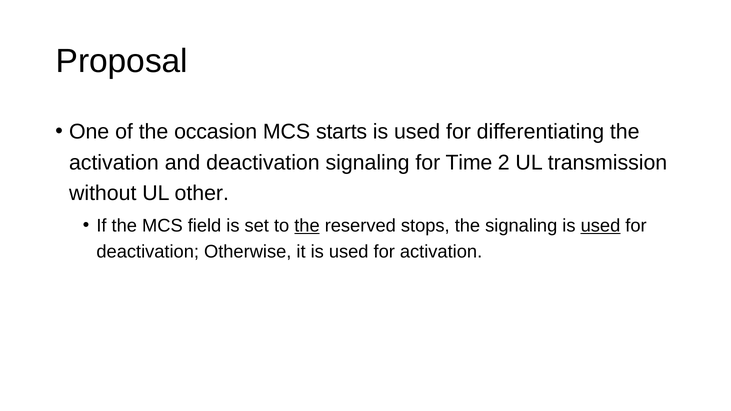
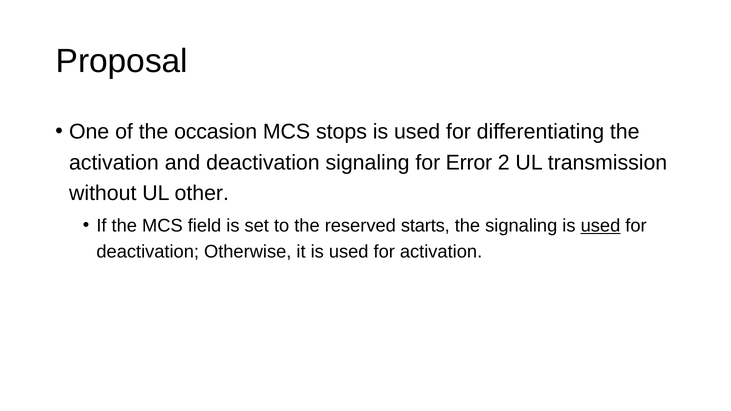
starts: starts -> stops
Time: Time -> Error
the at (307, 226) underline: present -> none
stops: stops -> starts
